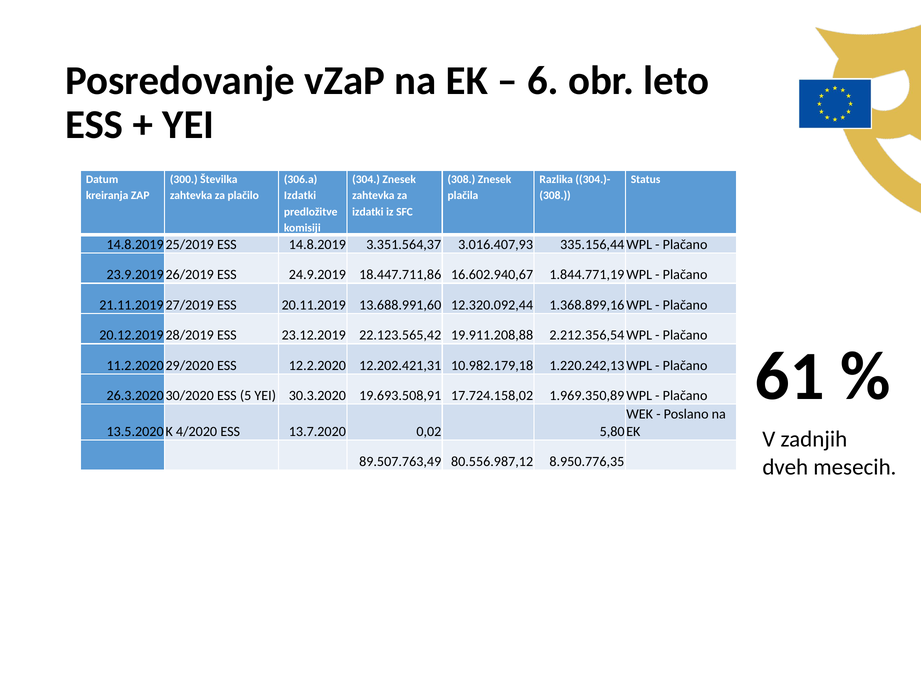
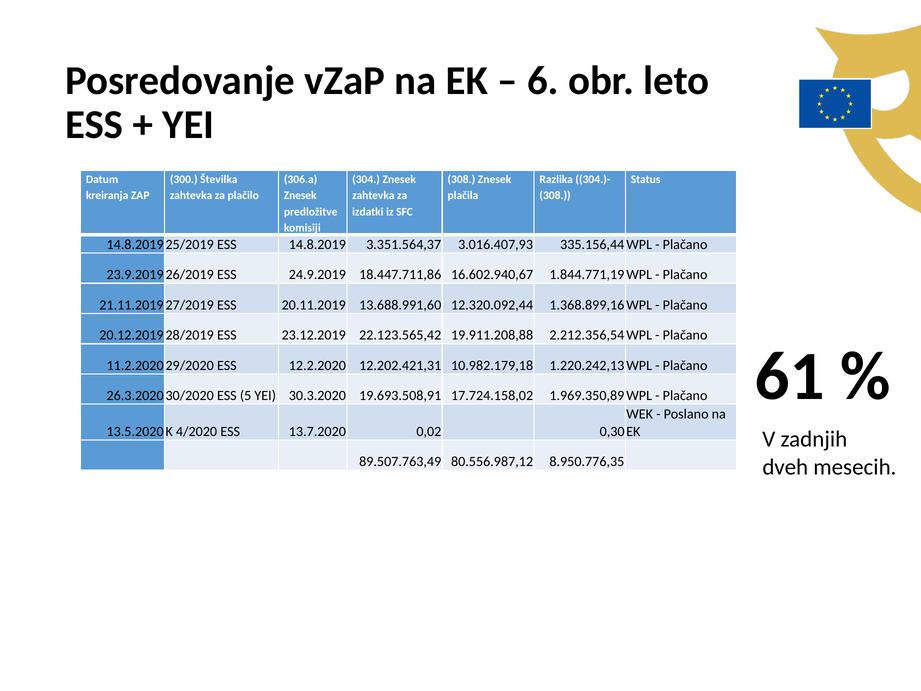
Izdatki at (300, 196): Izdatki -> Znesek
5,80: 5,80 -> 0,30
